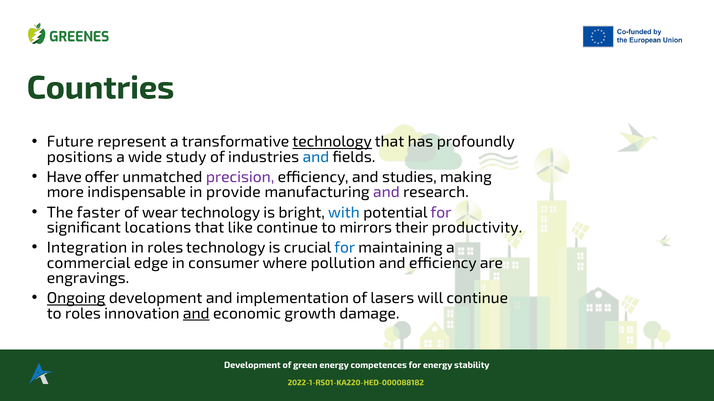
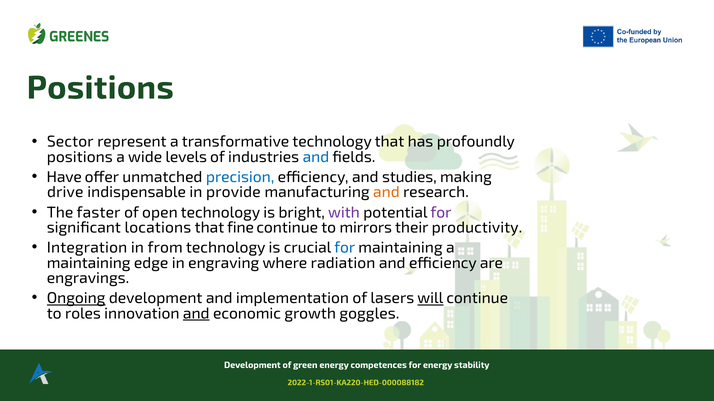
Countries at (101, 88): Countries -> Positions
Future: Future -> Sector
technology at (332, 142) underline: present -> none
study: study -> levels
precision colour: purple -> blue
more: more -> drive
and at (386, 193) colour: purple -> orange
wear: wear -> open
with colour: blue -> purple
like: like -> fine
in roles: roles -> from
commercial at (89, 263): commercial -> maintaining
consumer: consumer -> engraving
pollution: pollution -> radiation
will underline: none -> present
damage: damage -> goggles
